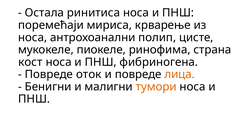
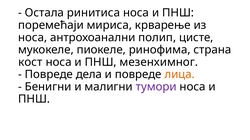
фибриногена: фибриногена -> мезенхимног
оток: оток -> дела
тумори colour: orange -> purple
